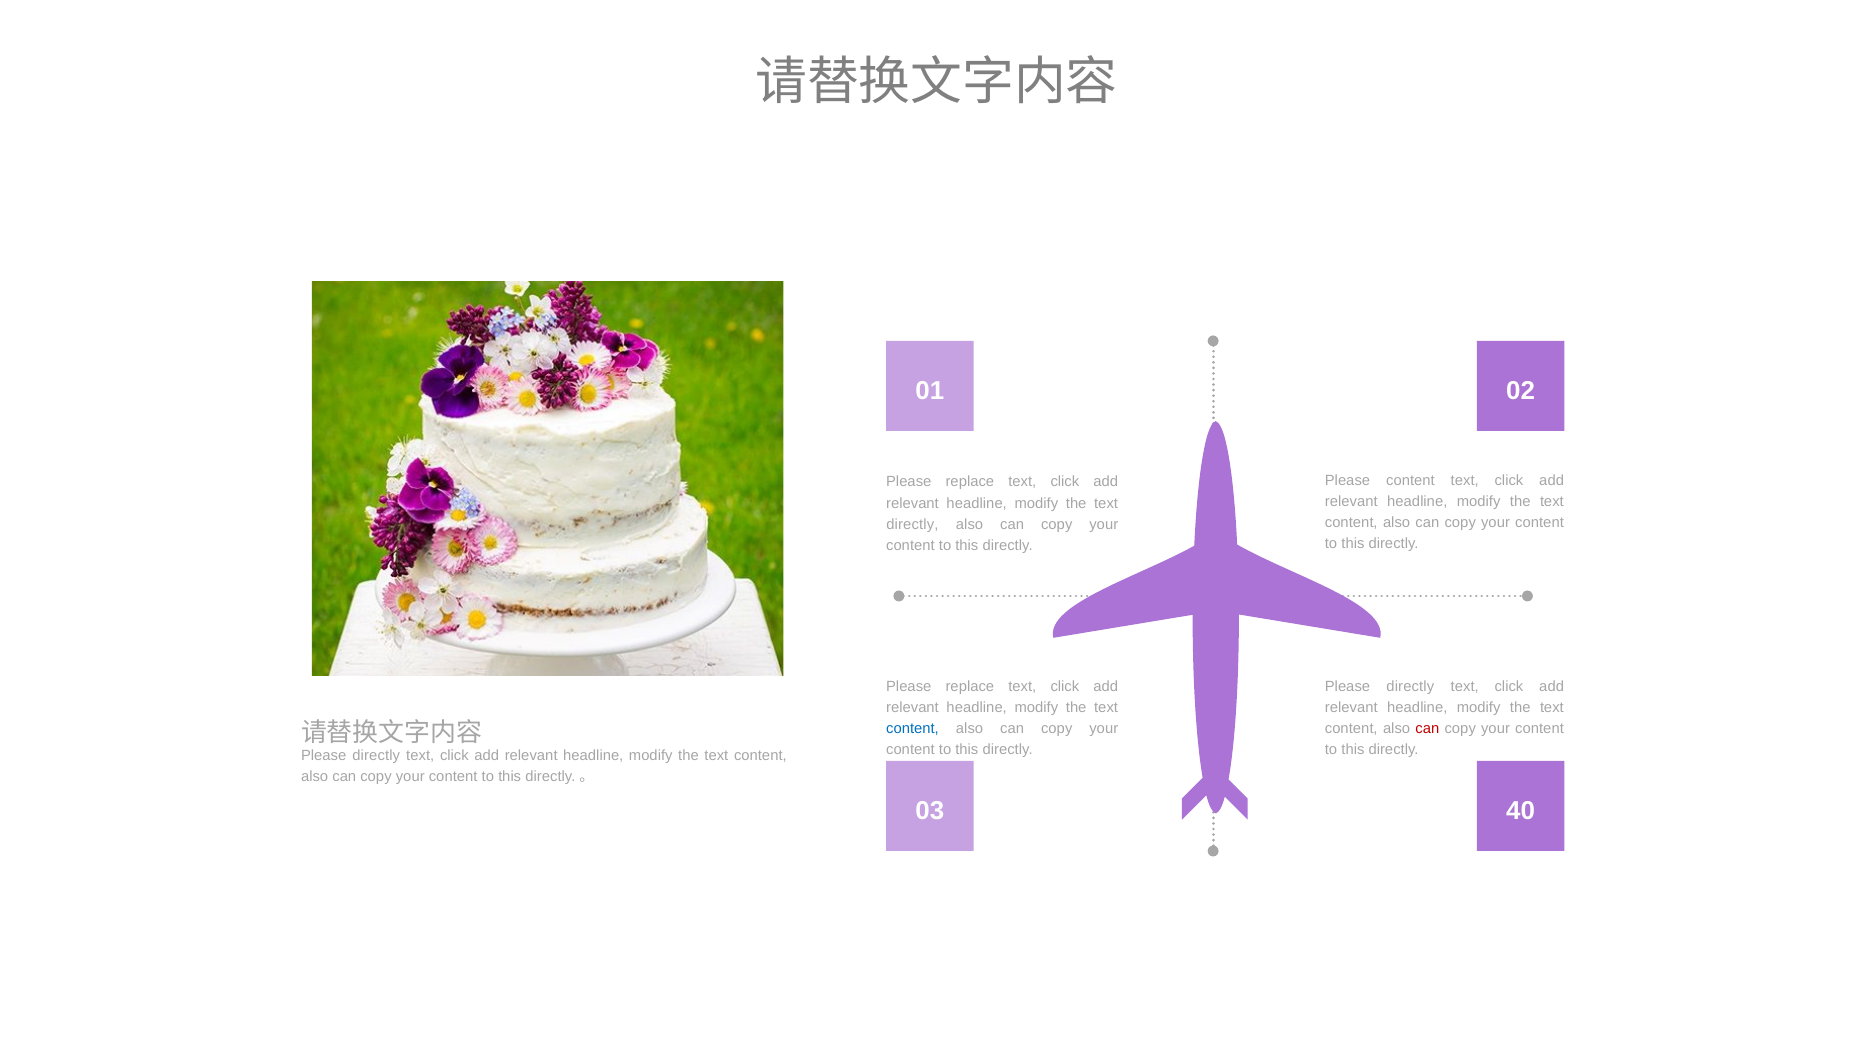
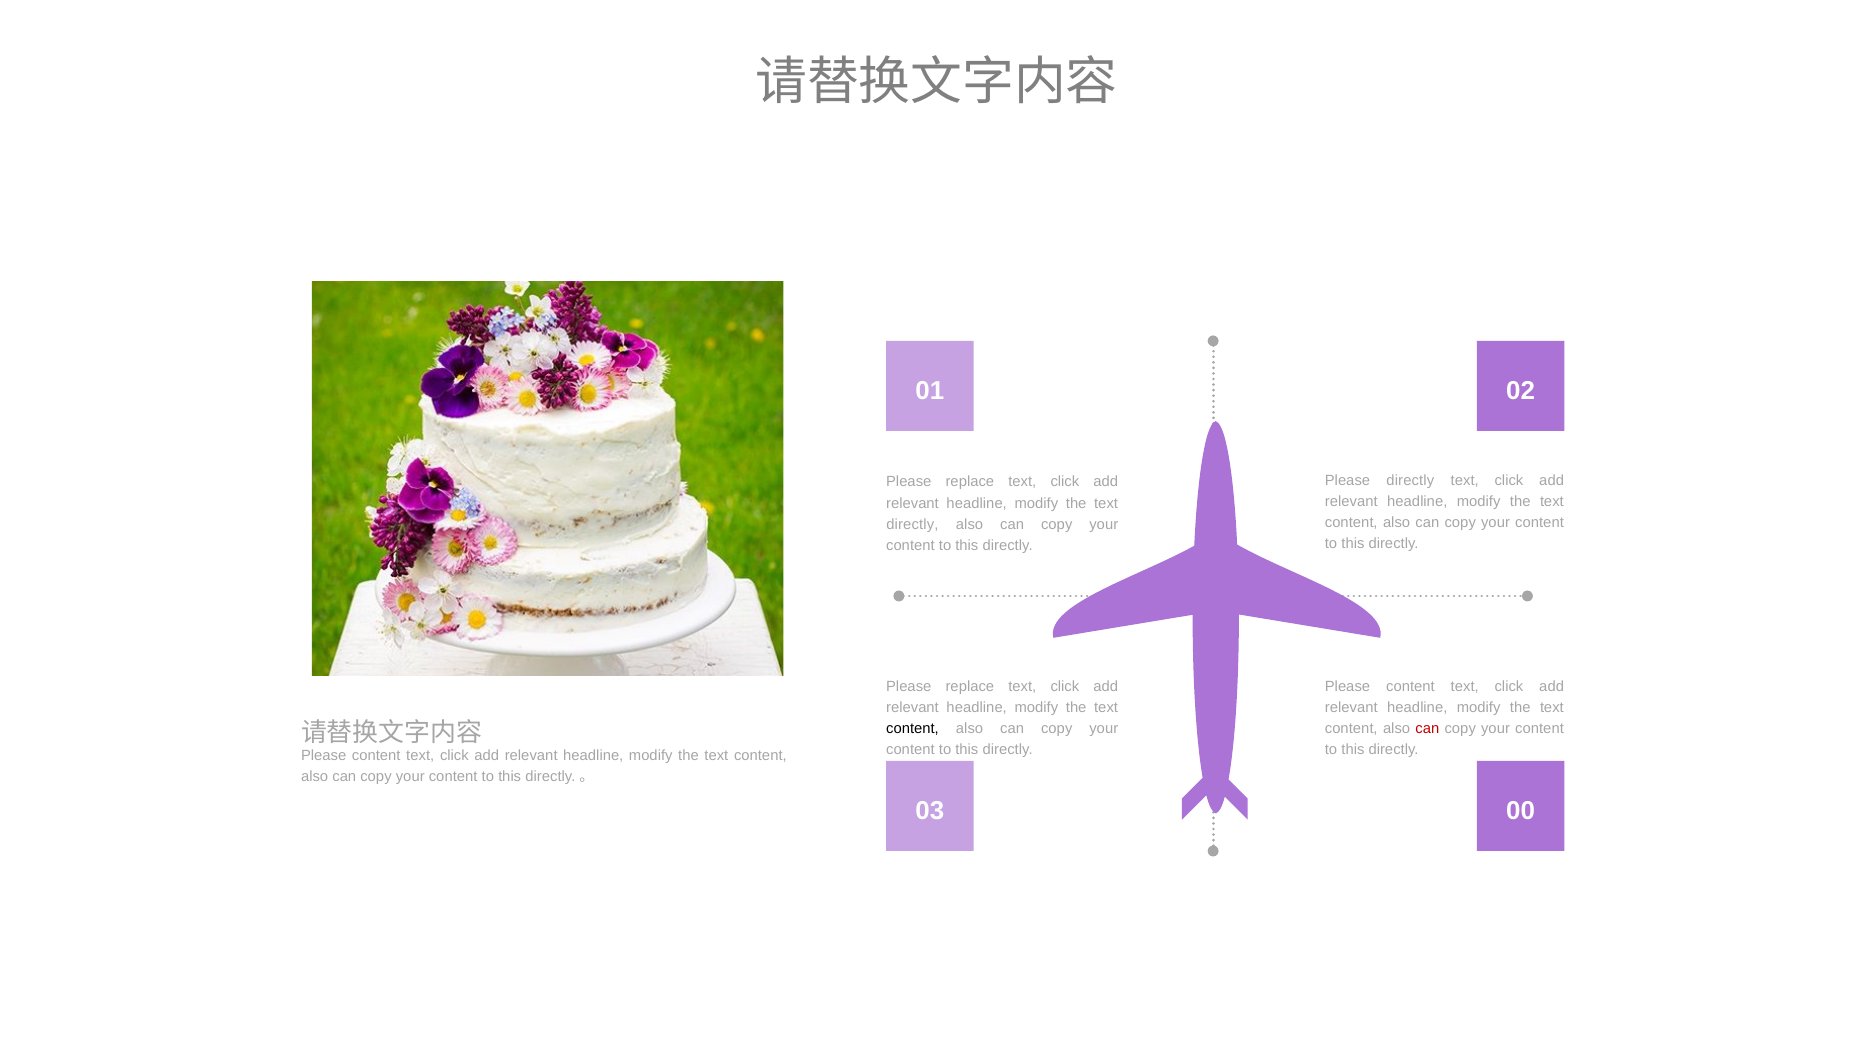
Please content: content -> directly
directly at (1410, 687): directly -> content
content at (912, 729) colour: blue -> black
directly at (376, 756): directly -> content
40: 40 -> 00
